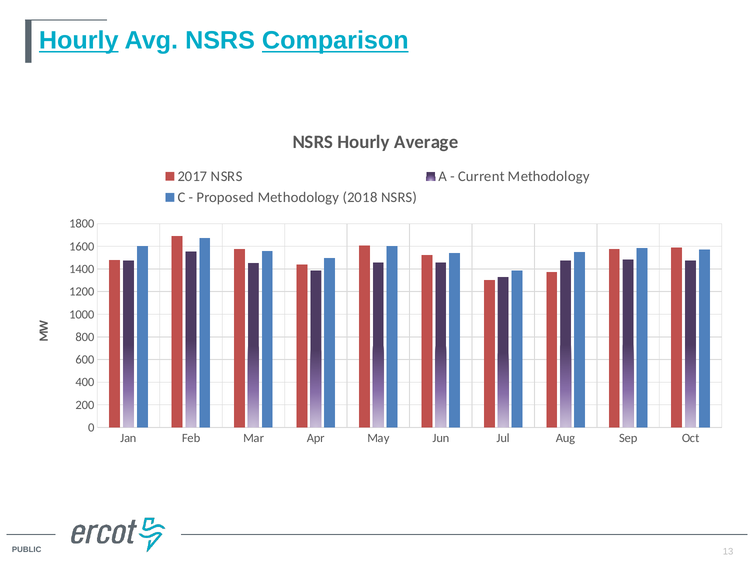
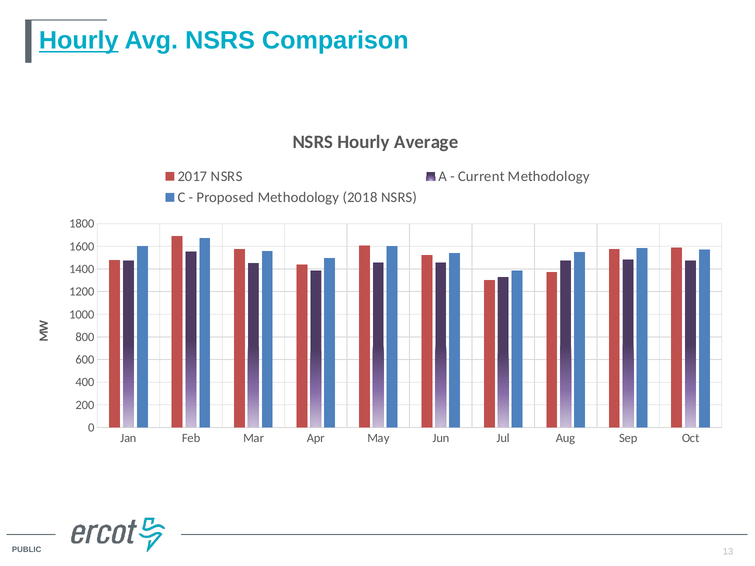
Comparison underline: present -> none
